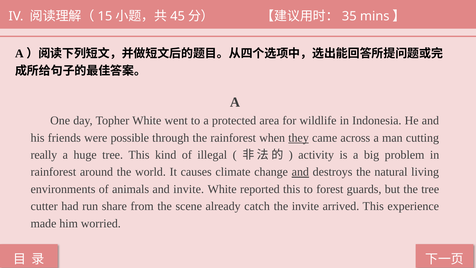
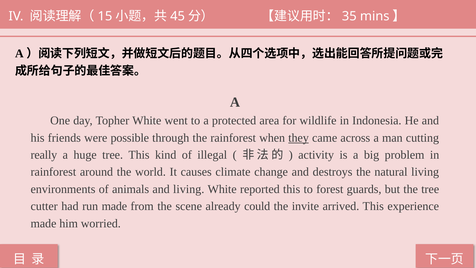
and at (300, 172) underline: present -> none
and invite: invite -> living
run share: share -> made
catch: catch -> could
